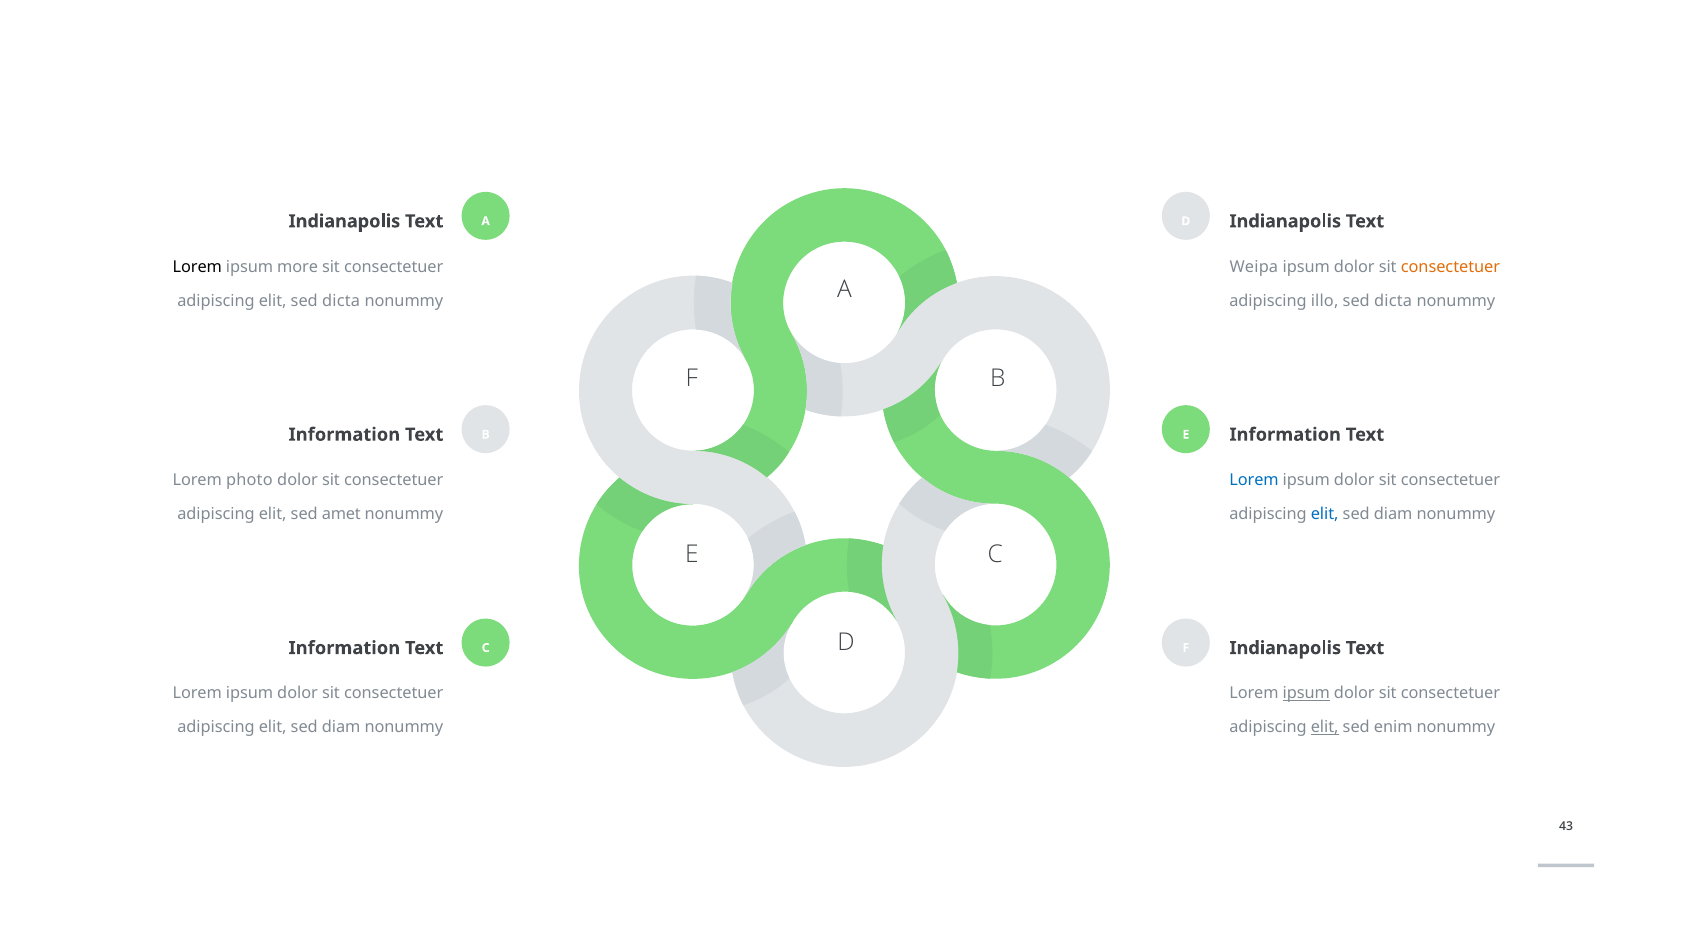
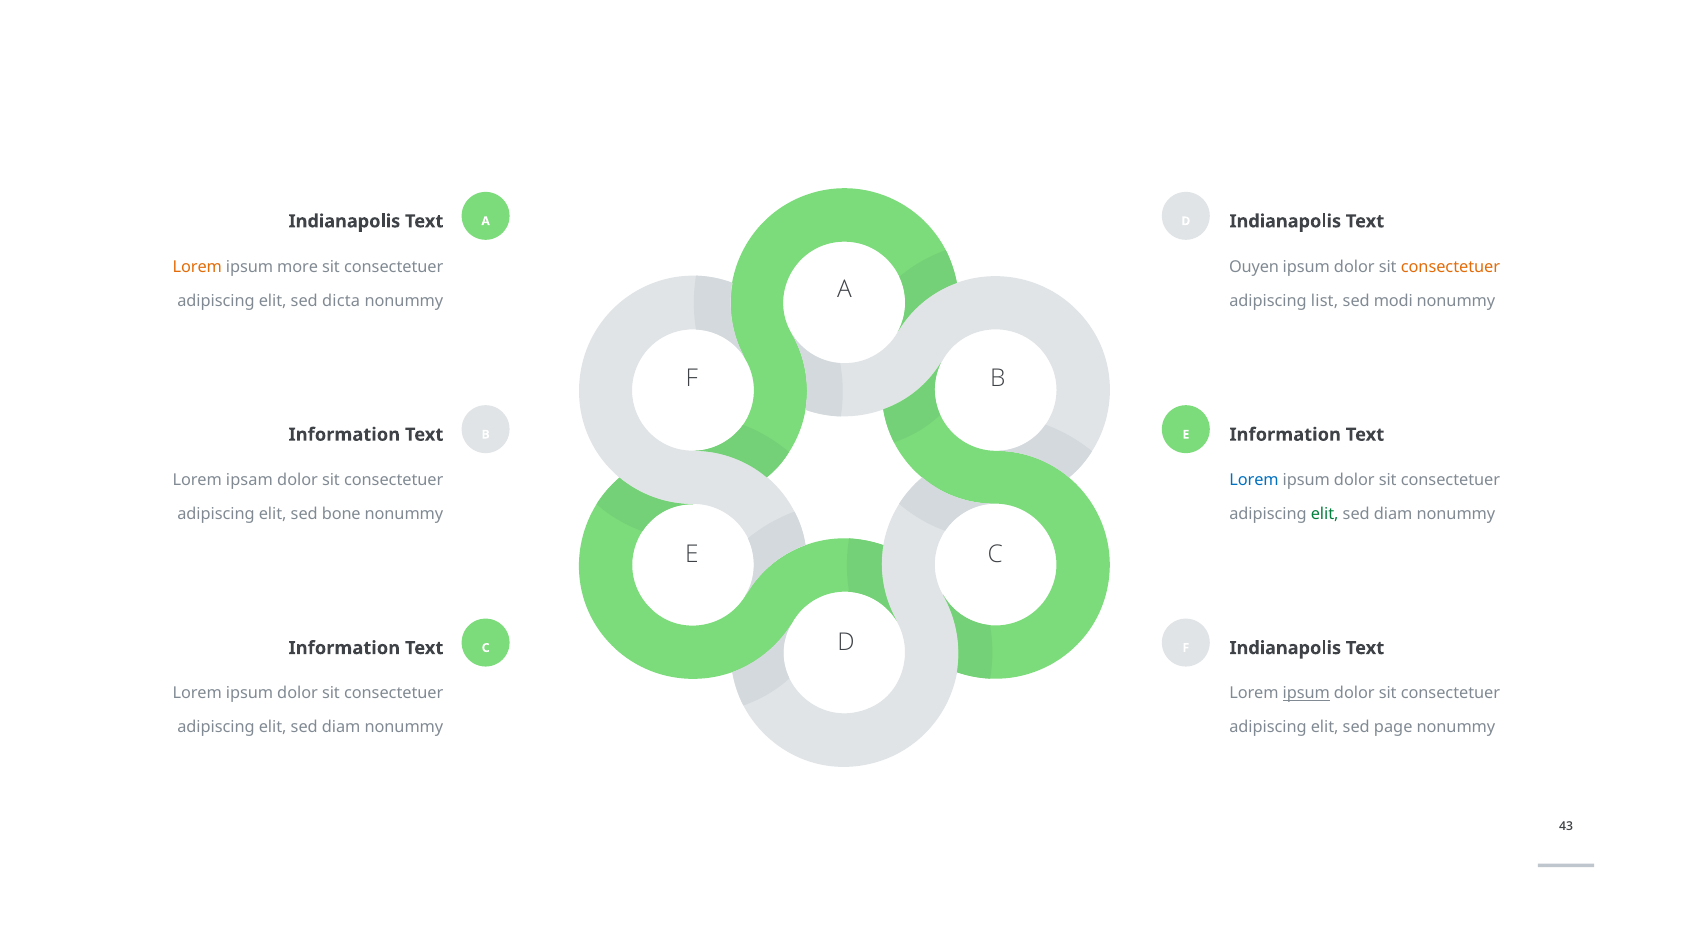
Lorem at (197, 267) colour: black -> orange
Weipa: Weipa -> Ouyen
illo: illo -> list
dicta at (1393, 301): dicta -> modi
photo: photo -> ipsam
amet: amet -> bone
elit at (1325, 514) colour: blue -> green
elit at (1325, 727) underline: present -> none
enim: enim -> page
